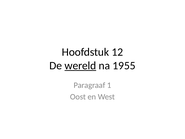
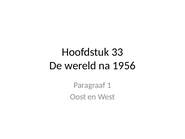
12: 12 -> 33
wereld underline: present -> none
1955: 1955 -> 1956
